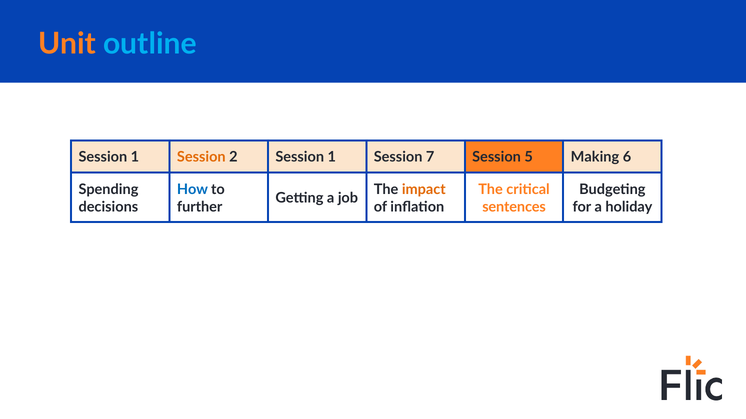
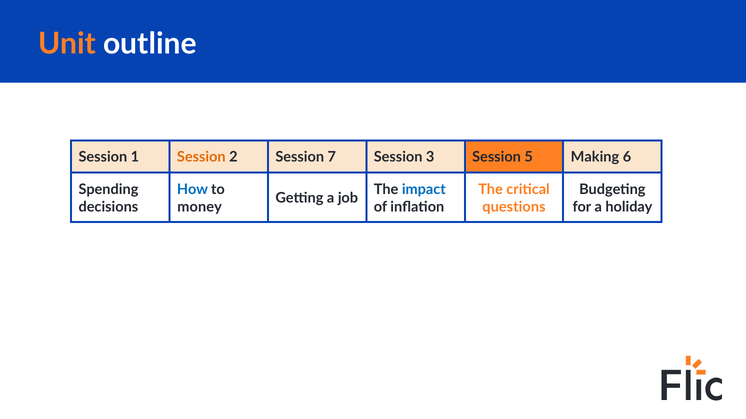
outline colour: light blue -> white
2 Session 1: 1 -> 7
7: 7 -> 3
impact colour: orange -> blue
further: further -> money
sentences: sentences -> questions
